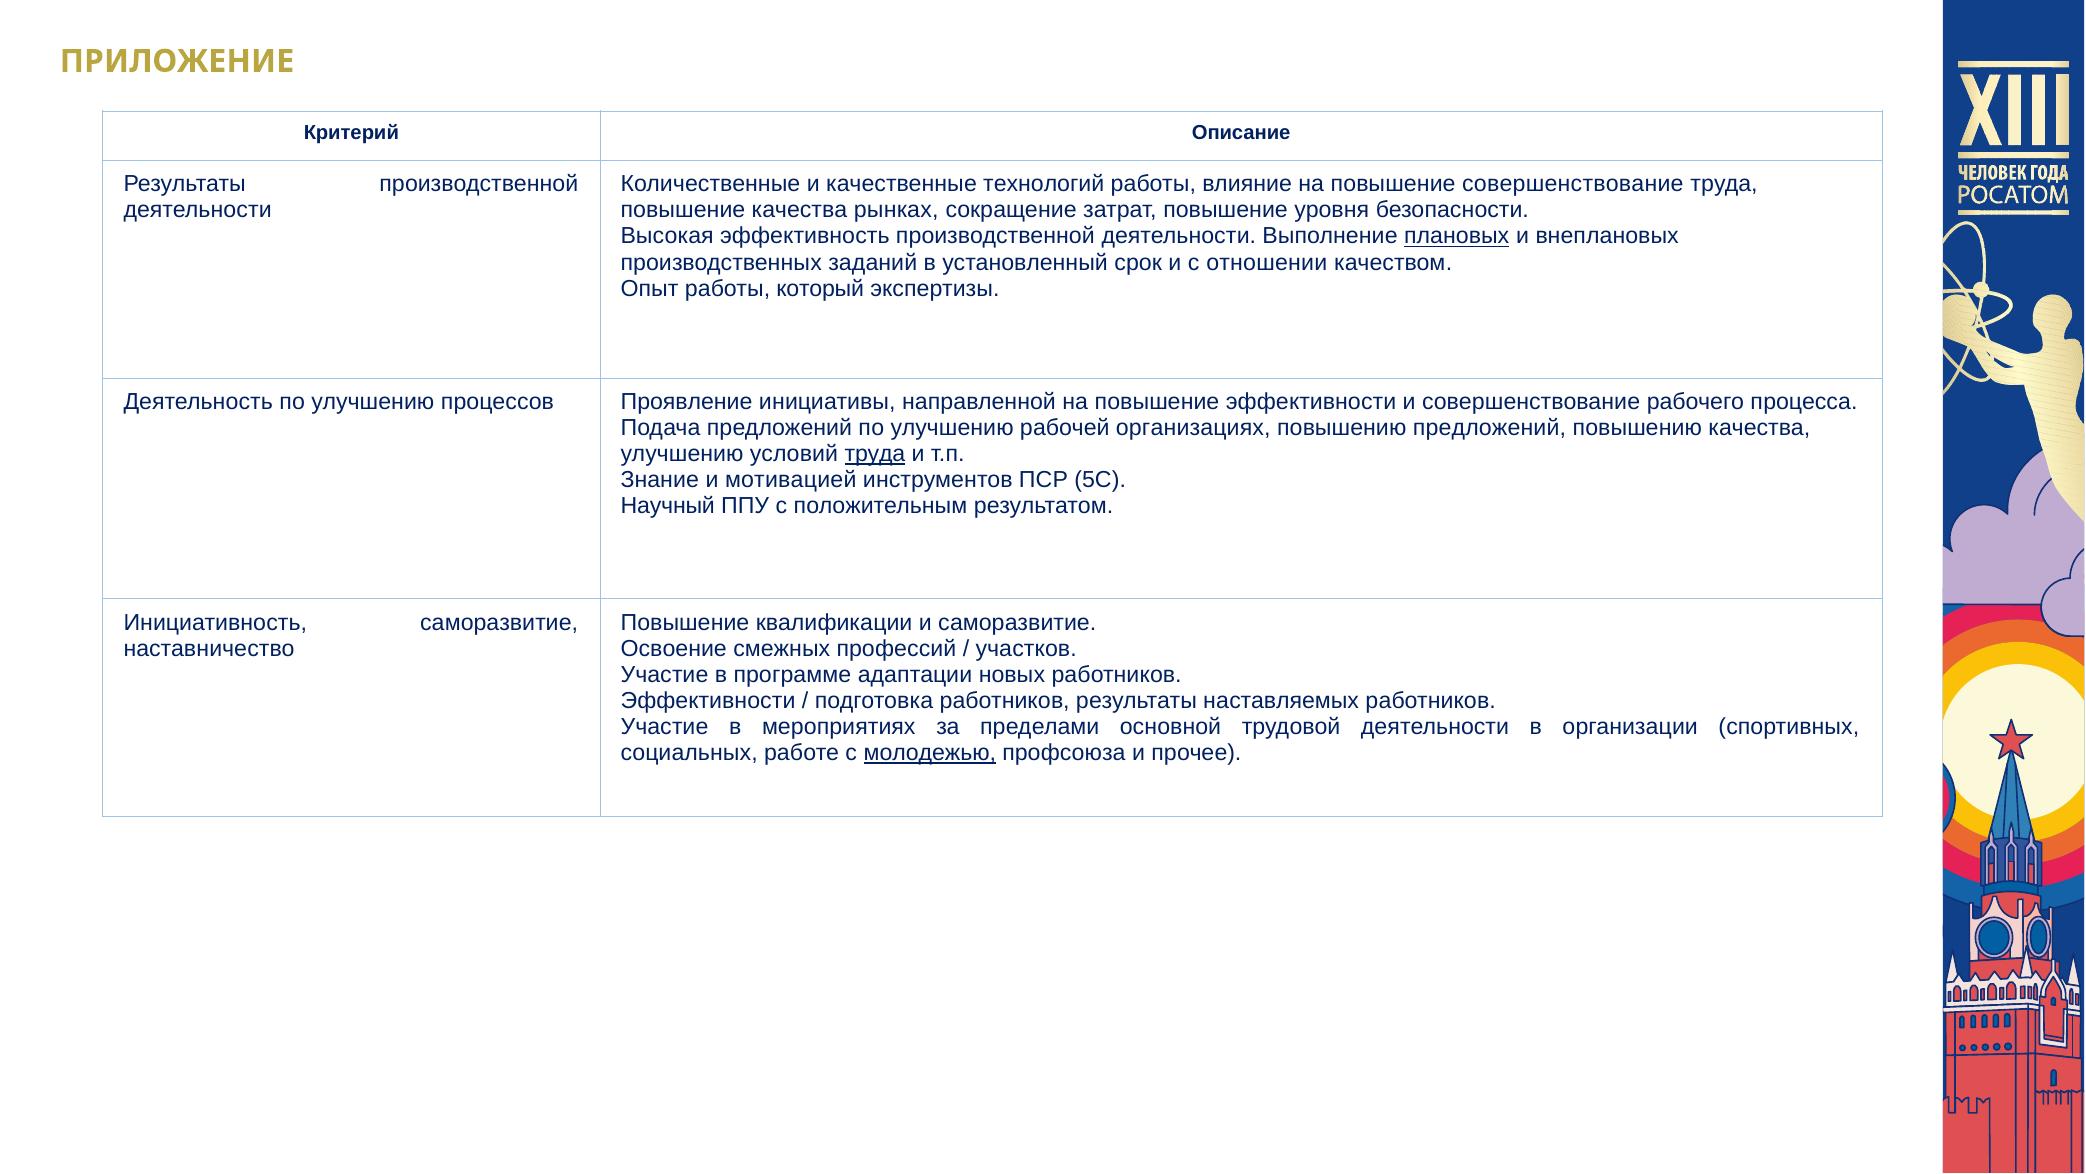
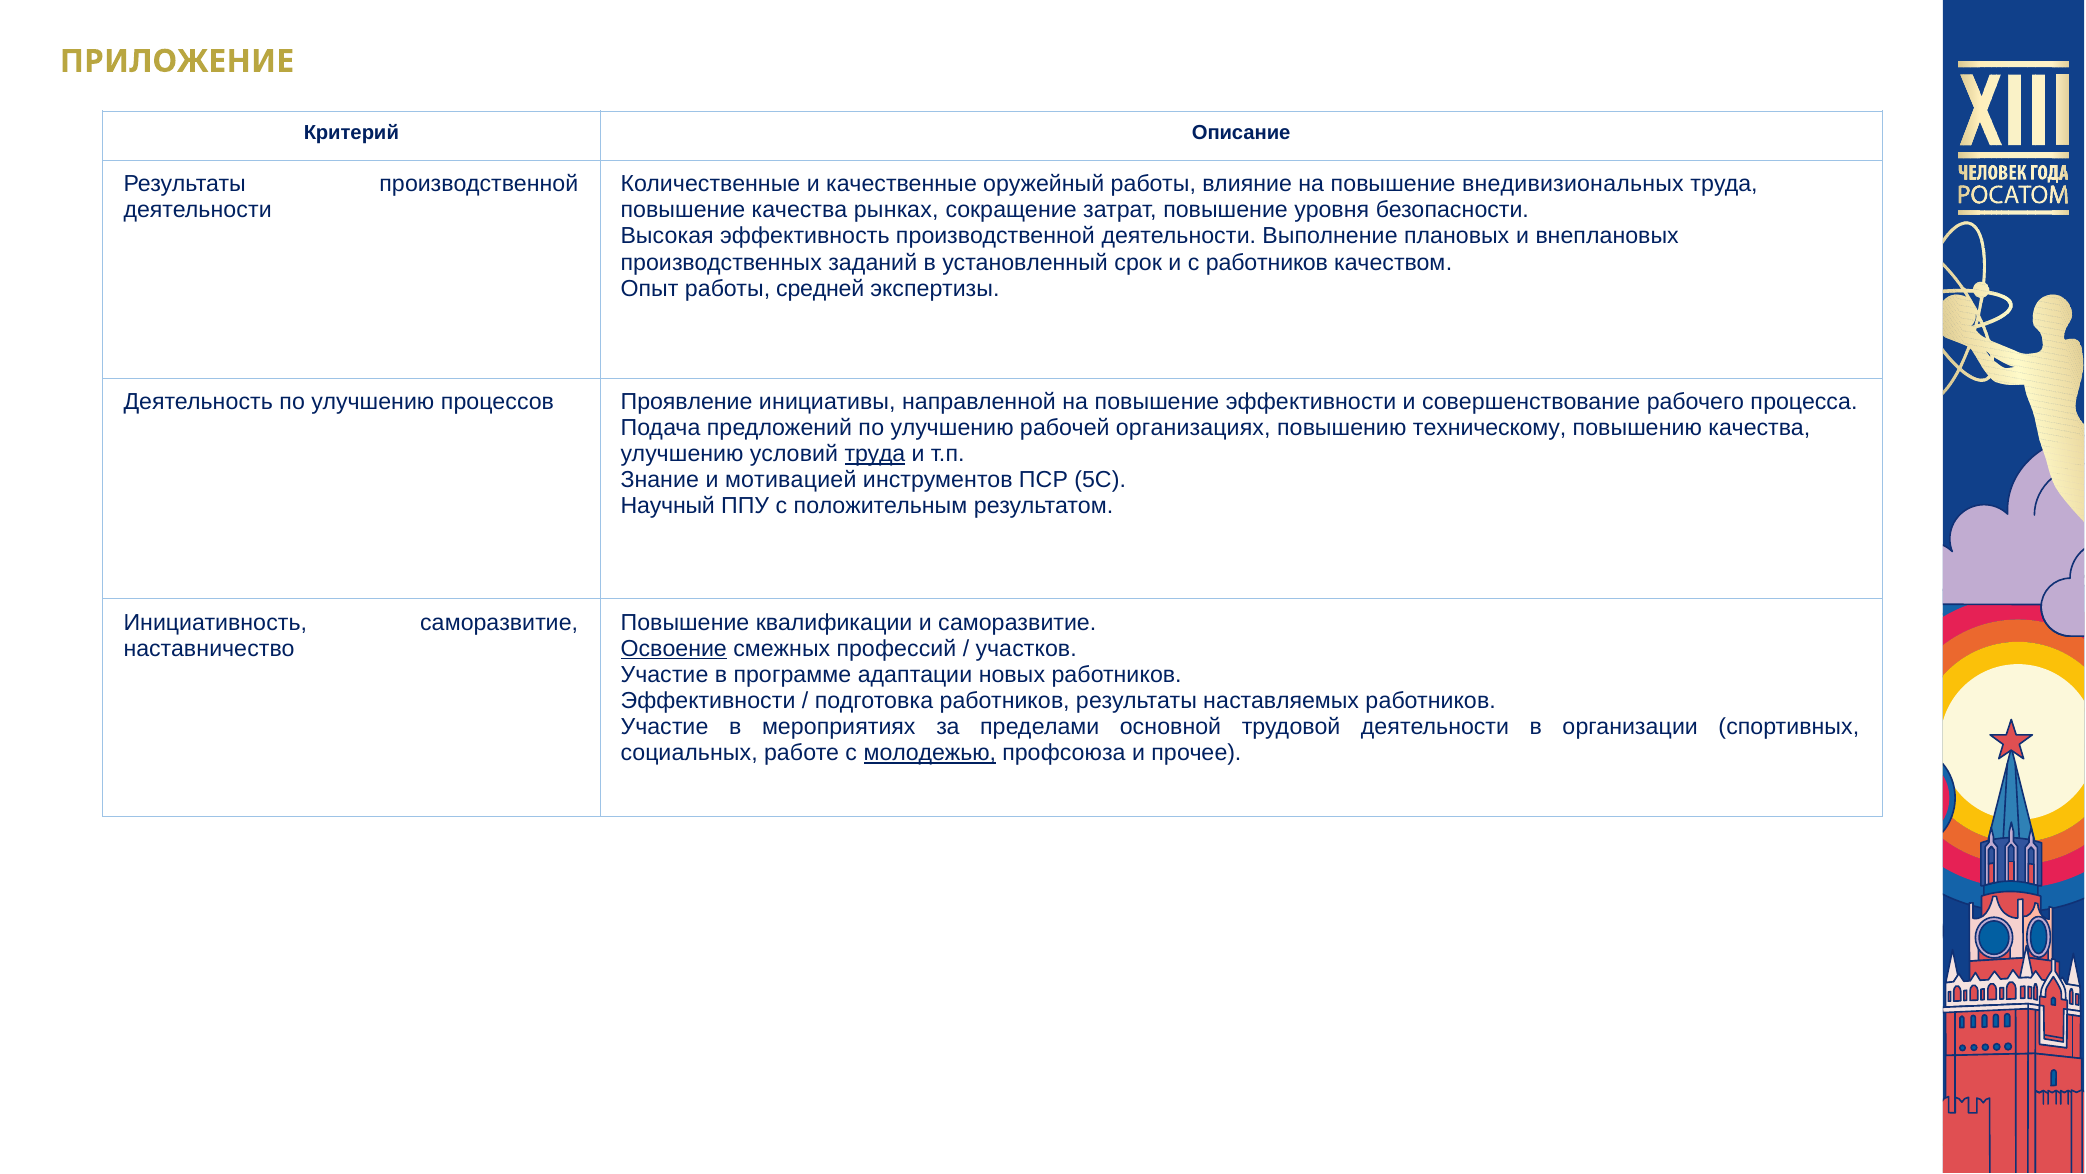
технологий: технологий -> оружейный
повышение совершенствование: совершенствование -> внедивизиональных
плановых underline: present -> none
с отношении: отношении -> работников
который: который -> средней
повышению предложений: предложений -> техническому
Освоение underline: none -> present
